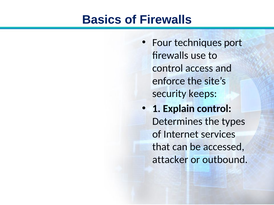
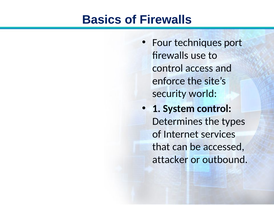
keeps: keeps -> world
Explain: Explain -> System
